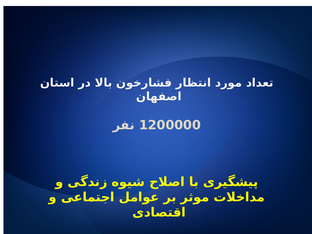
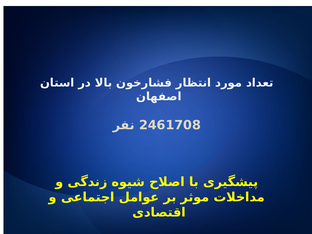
1200000: 1200000 -> 2461708
